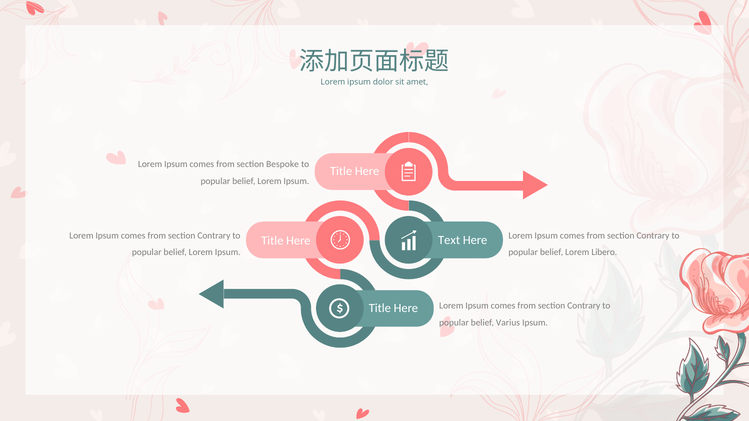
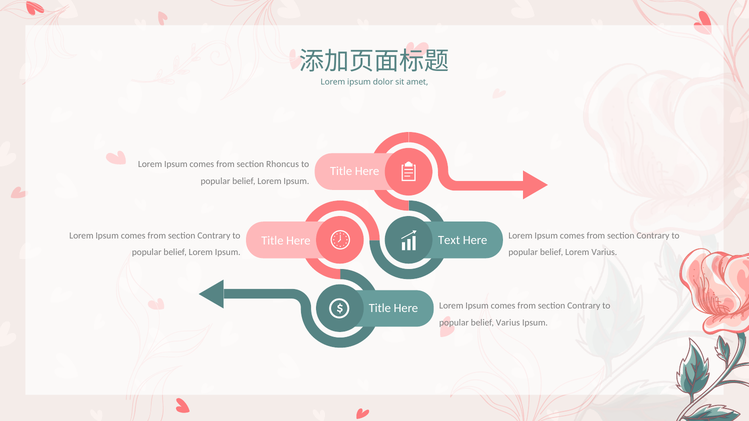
Bespoke: Bespoke -> Rhoncus
Lorem Libero: Libero -> Varius
